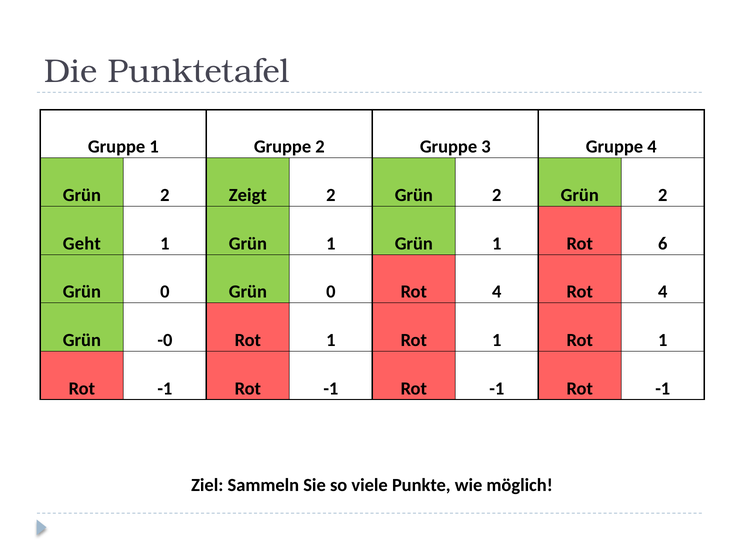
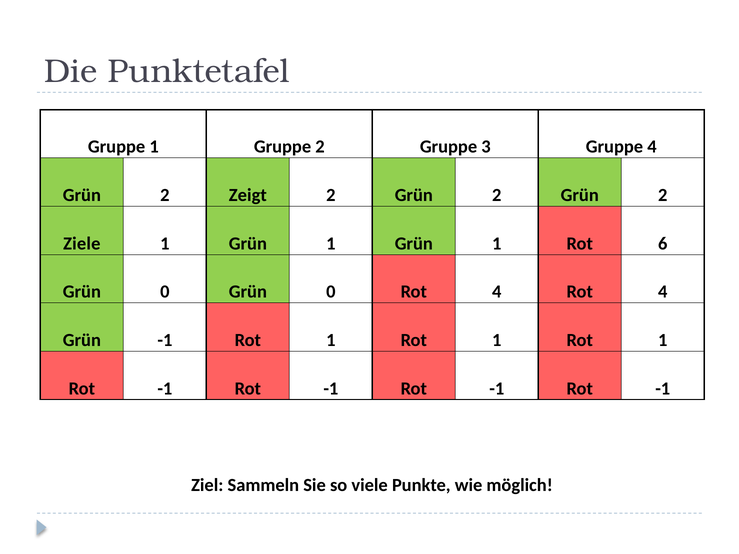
Geht: Geht -> Ziele
Grün -0: -0 -> -1
